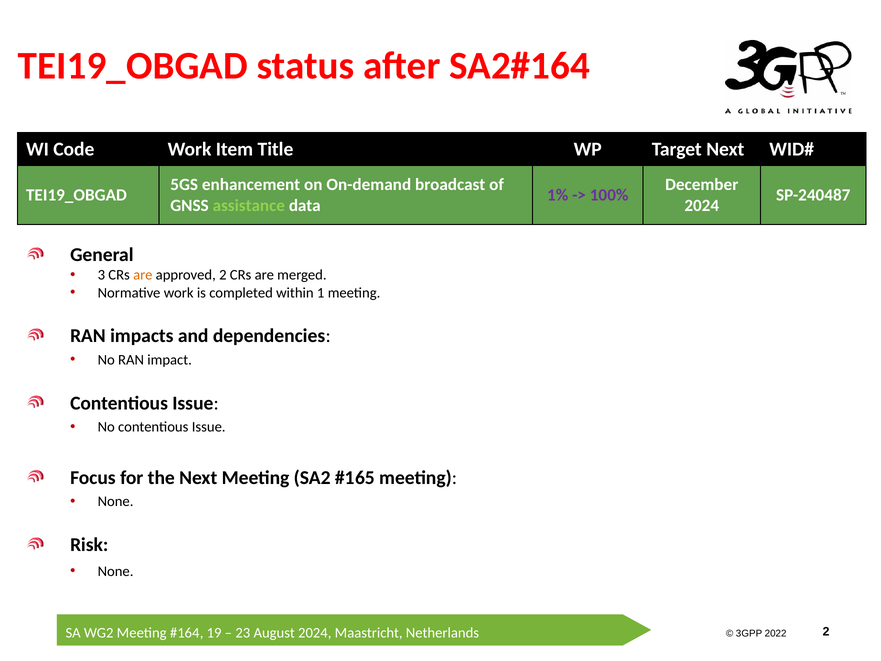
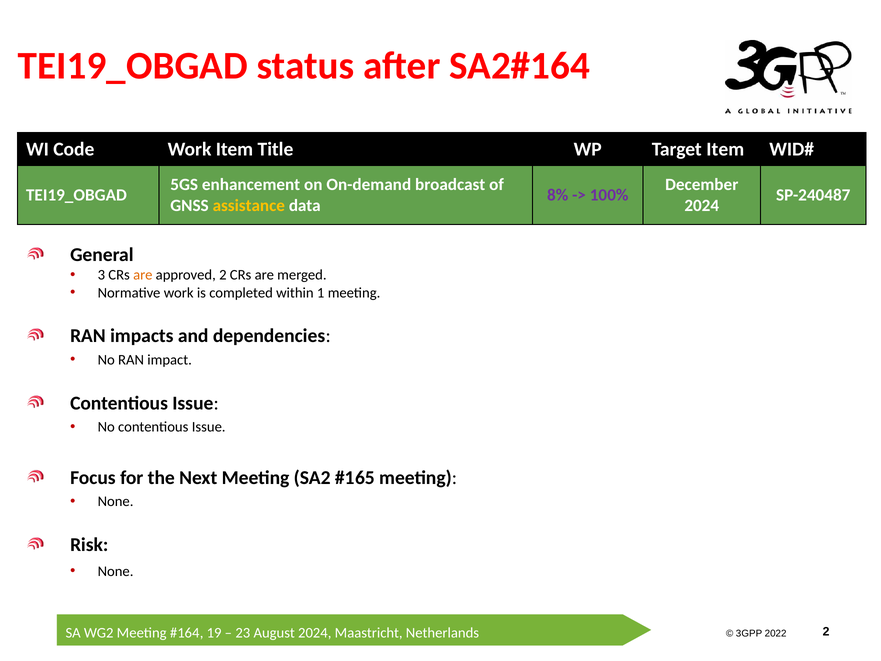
Target Next: Next -> Item
1%: 1% -> 8%
assistance colour: light green -> yellow
